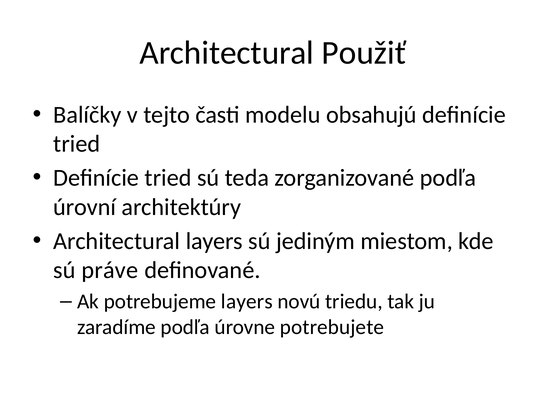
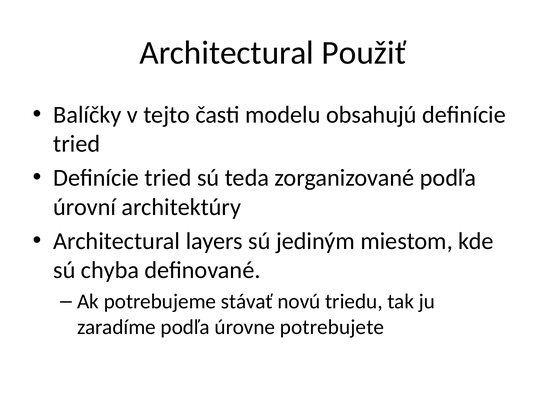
práve: práve -> chyba
potrebujeme layers: layers -> stávať
